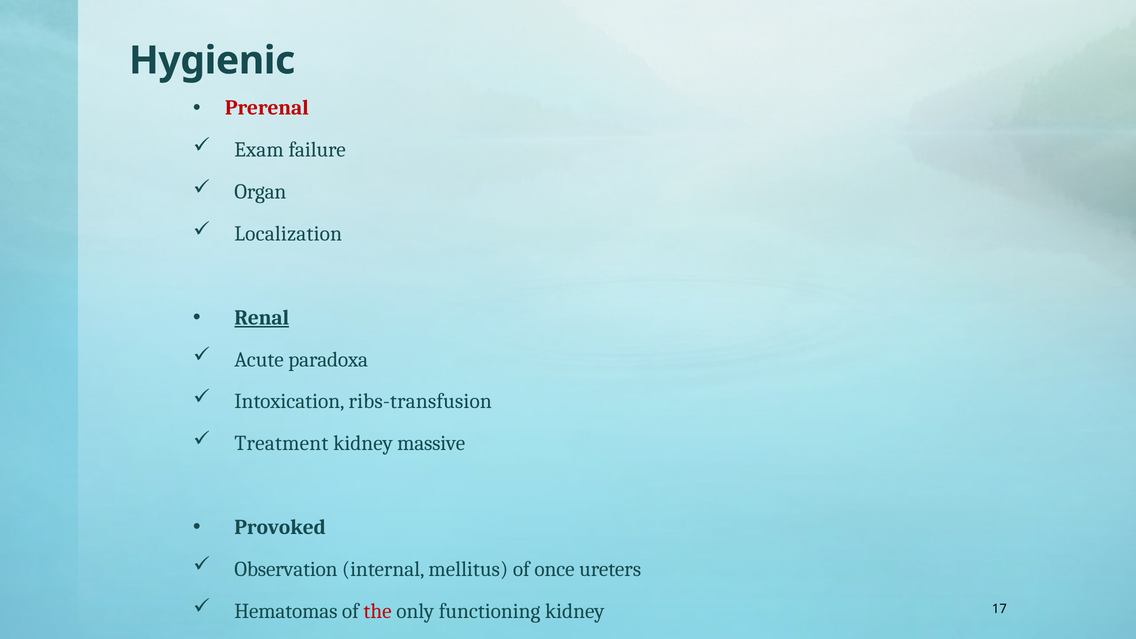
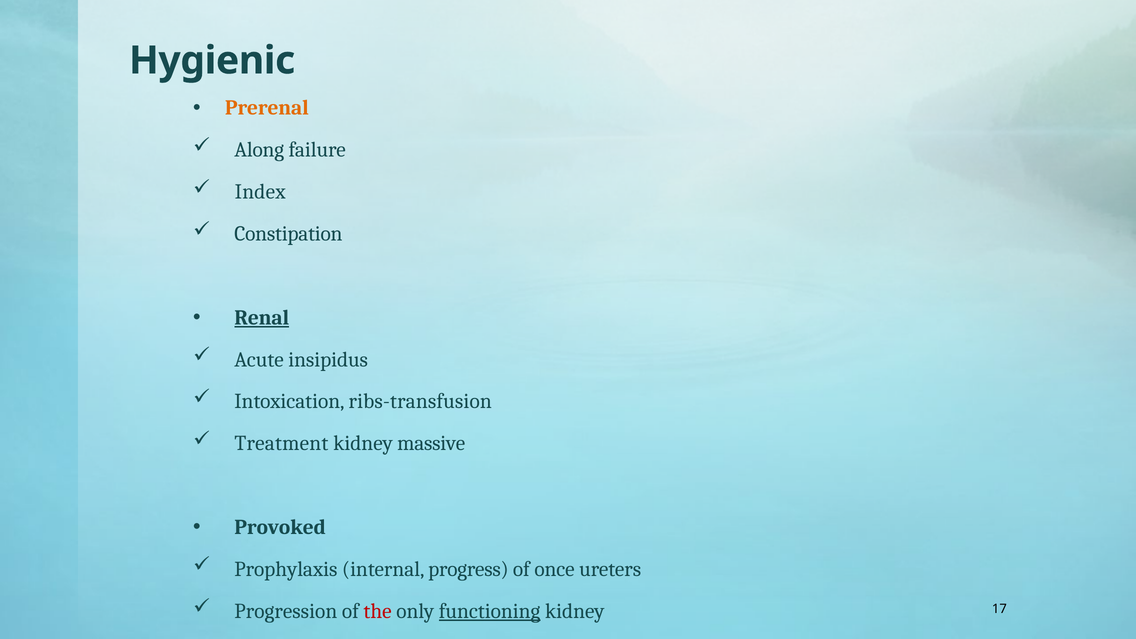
Prerenal colour: red -> orange
Exam: Exam -> Along
Organ: Organ -> Index
Localization: Localization -> Constipation
paradoxa: paradoxa -> insipidus
Observation: Observation -> Prophylaxis
mellitus: mellitus -> progress
Hematomas: Hematomas -> Progression
functioning underline: none -> present
